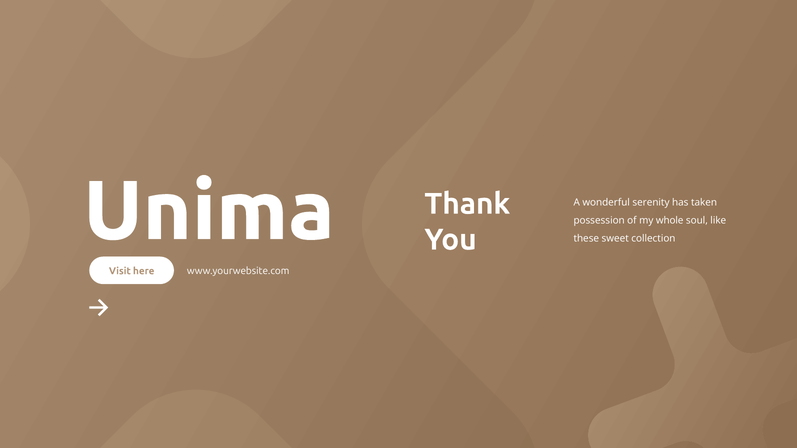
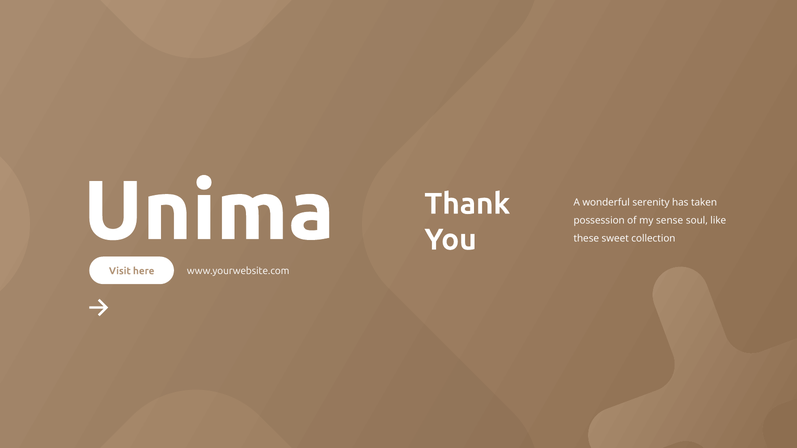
whole: whole -> sense
